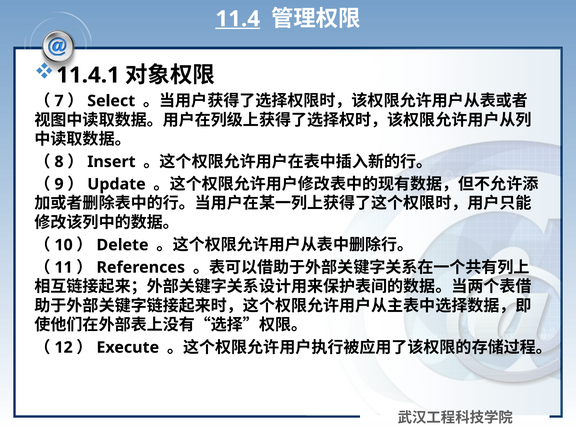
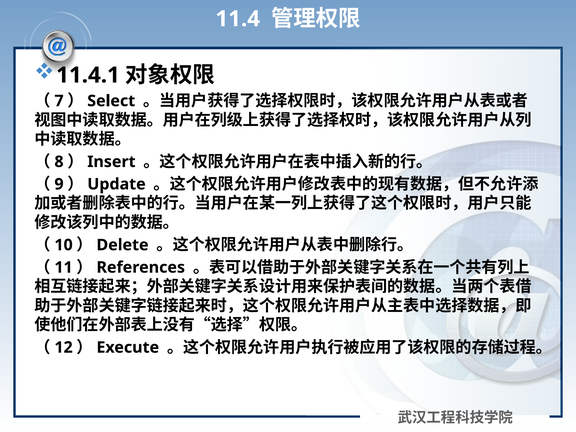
11.4 underline: present -> none
